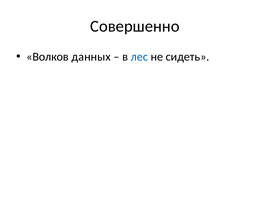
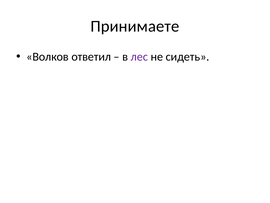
Совершенно: Совершенно -> Принимаете
данных: данных -> ответил
лес colour: blue -> purple
